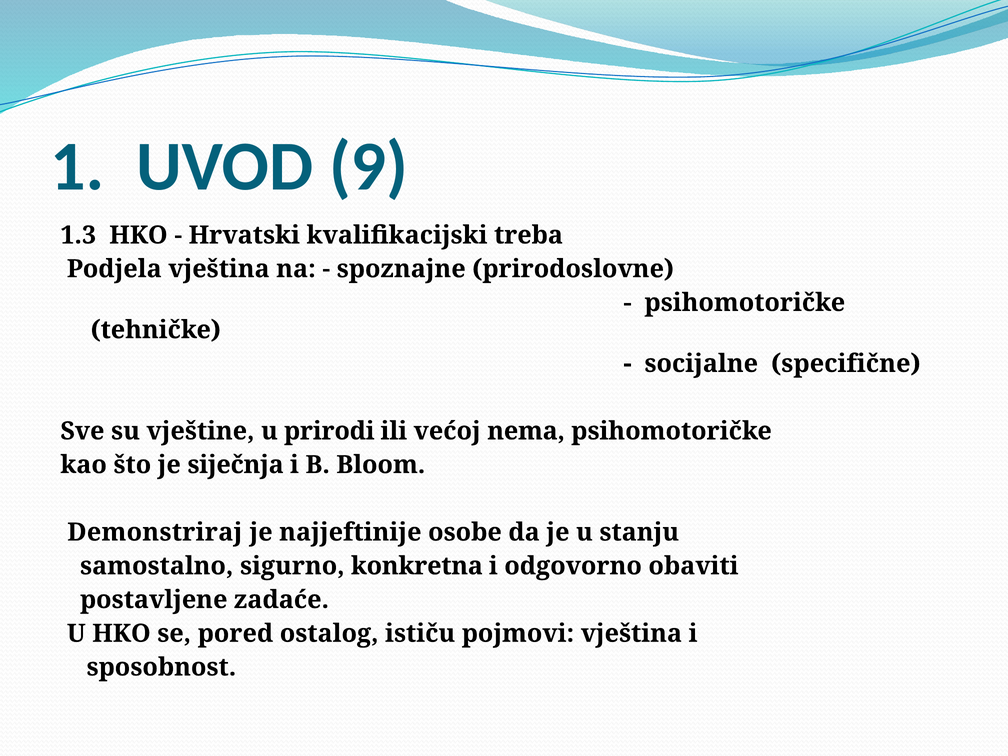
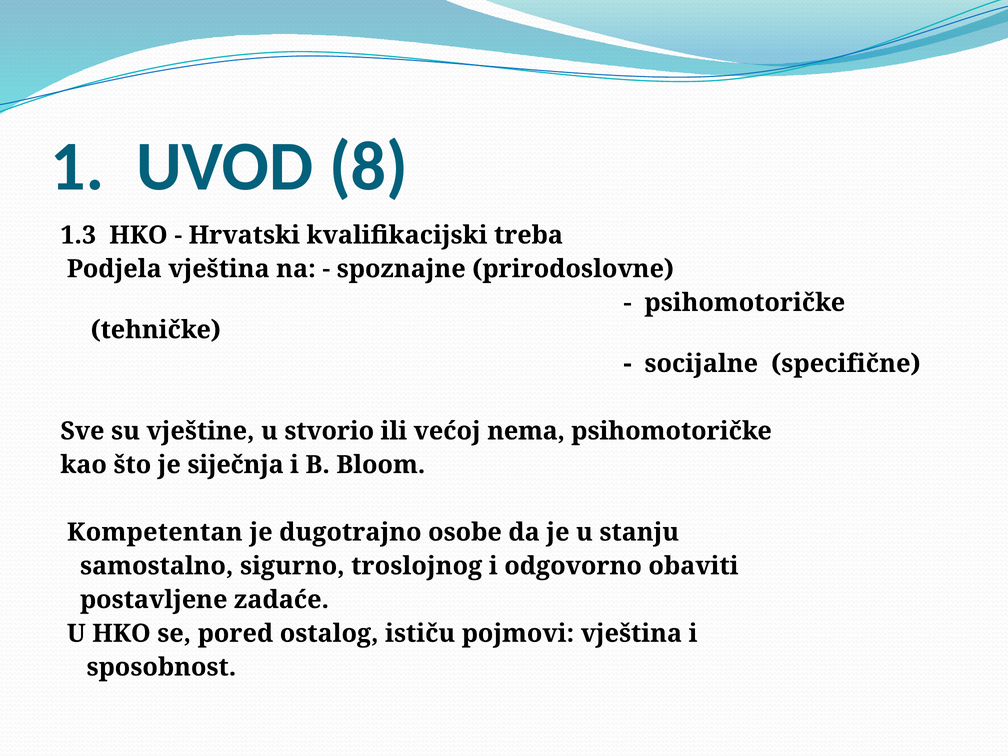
9: 9 -> 8
prirodi: prirodi -> stvorio
Demonstriraj: Demonstriraj -> Kompetentan
najjeftinije: najjeftinije -> dugotrajno
konkretna: konkretna -> troslojnog
